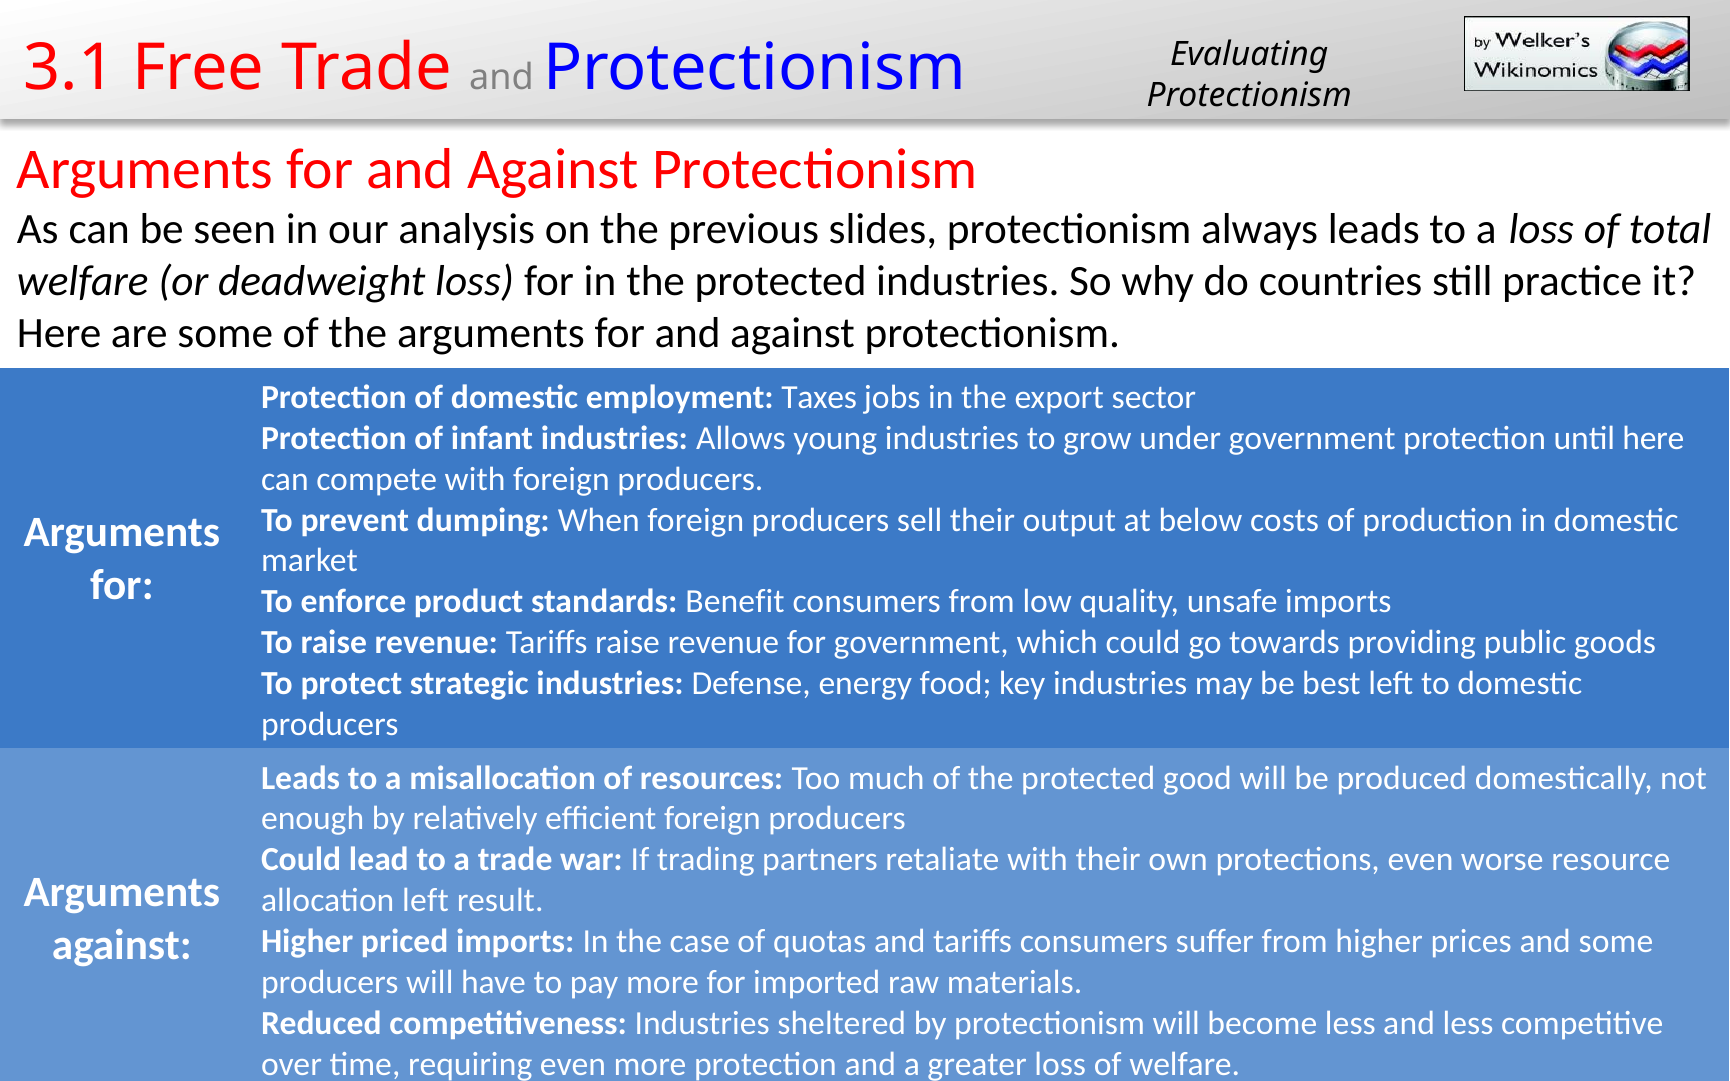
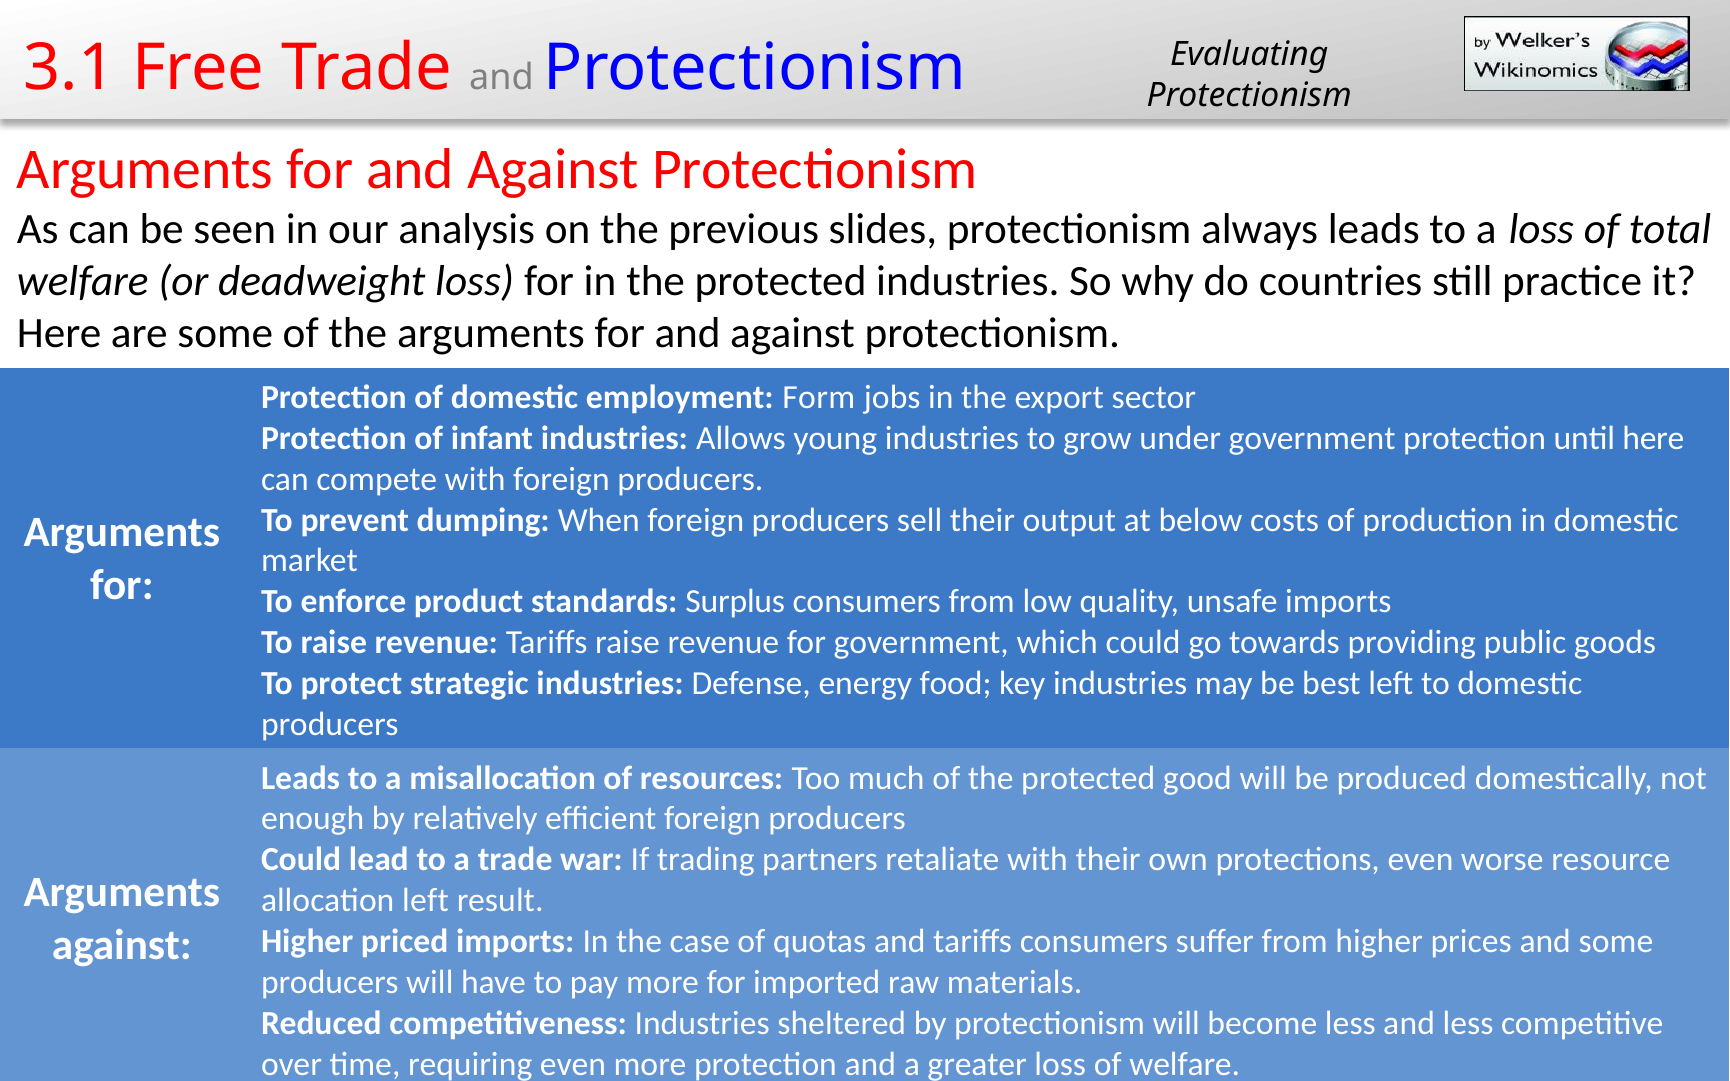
Taxes: Taxes -> Form
Benefit: Benefit -> Surplus
